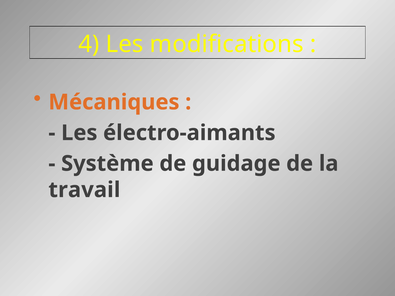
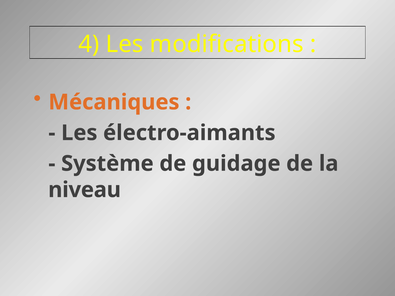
travail: travail -> niveau
